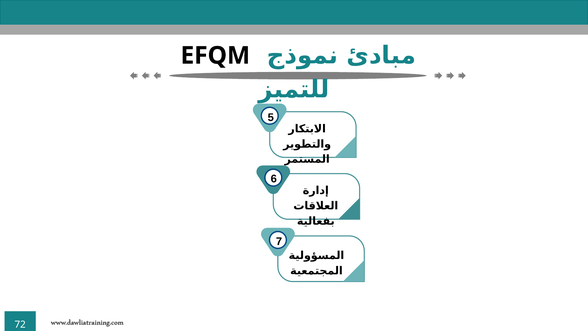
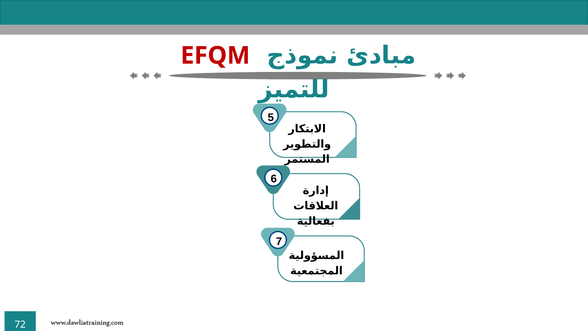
EFQM colour: black -> red
